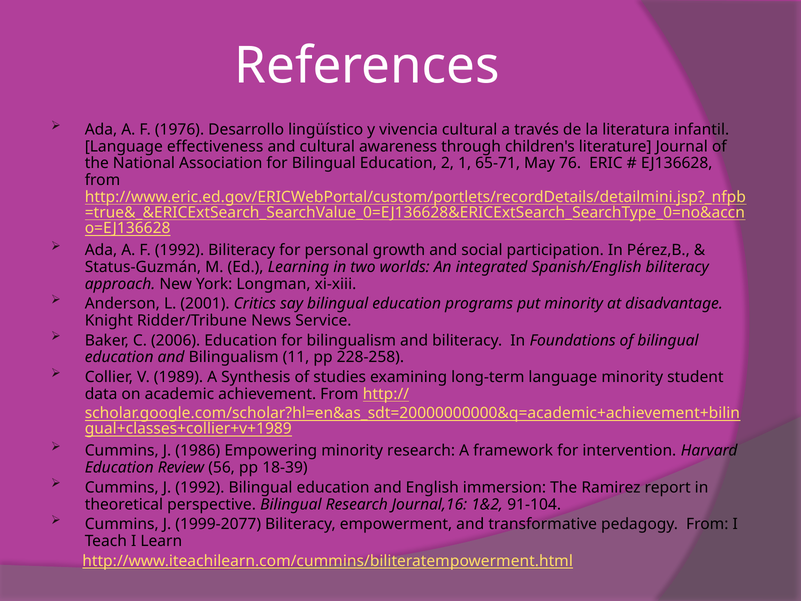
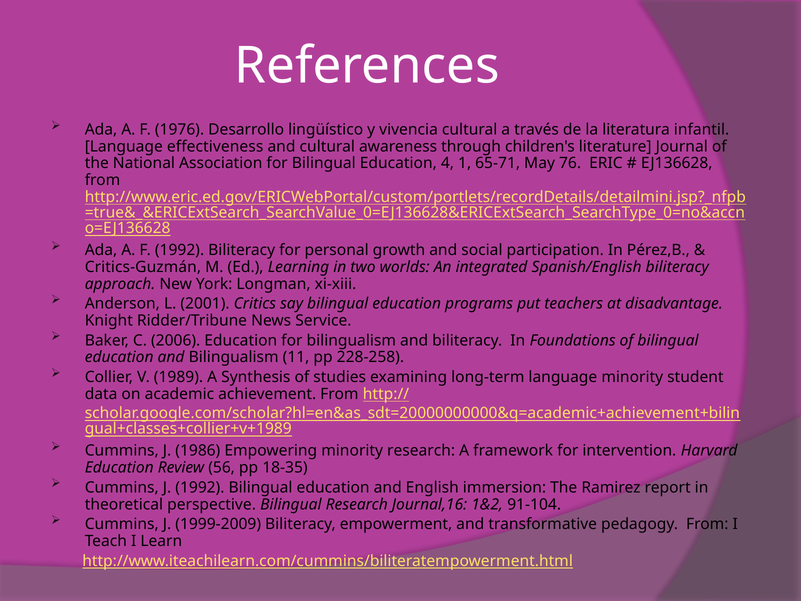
2: 2 -> 4
Status-Guzmán: Status-Guzmán -> Critics-Guzmán
put minority: minority -> teachers
18-39: 18-39 -> 18-35
1999-2077: 1999-2077 -> 1999-2009
